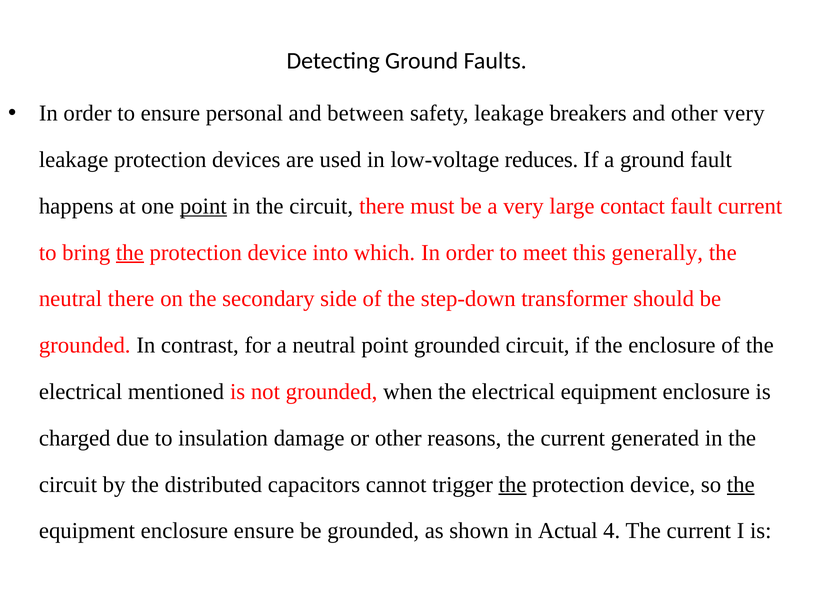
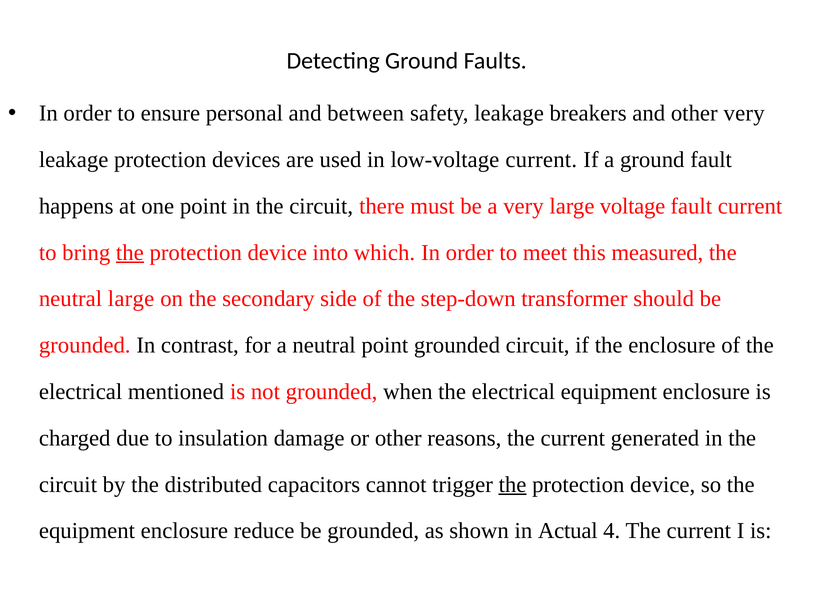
low-voltage reduces: reduces -> current
point at (203, 206) underline: present -> none
contact: contact -> voltage
generally: generally -> measured
neutral there: there -> large
the at (741, 485) underline: present -> none
enclosure ensure: ensure -> reduce
